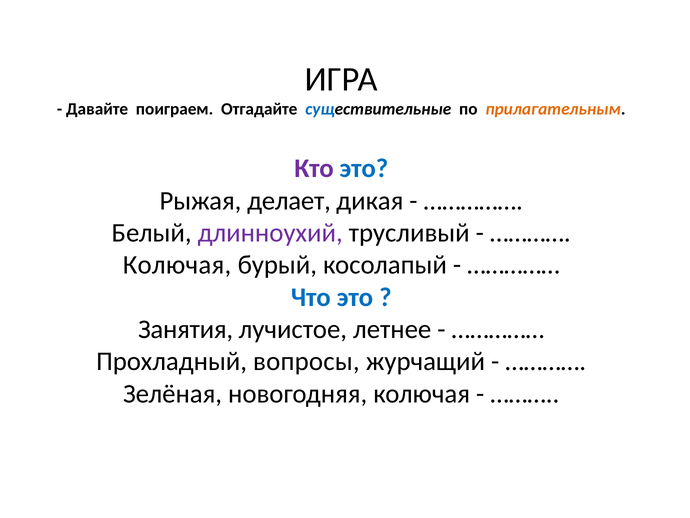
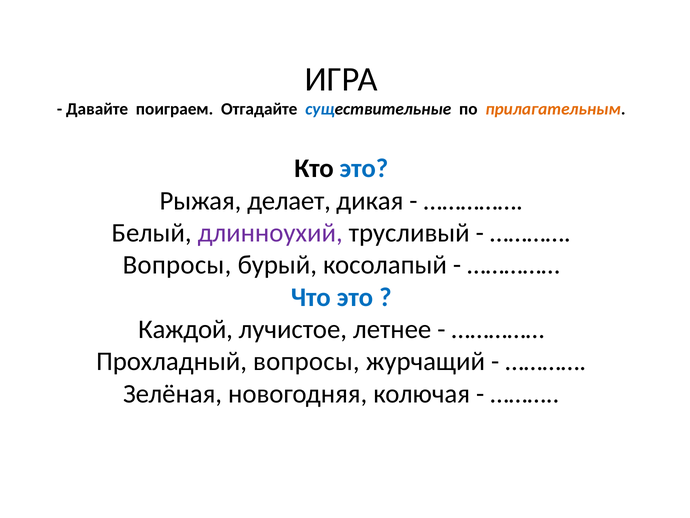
Кто colour: purple -> black
Колючая at (177, 265): Колючая -> Вопросы
Занятия: Занятия -> Каждой
